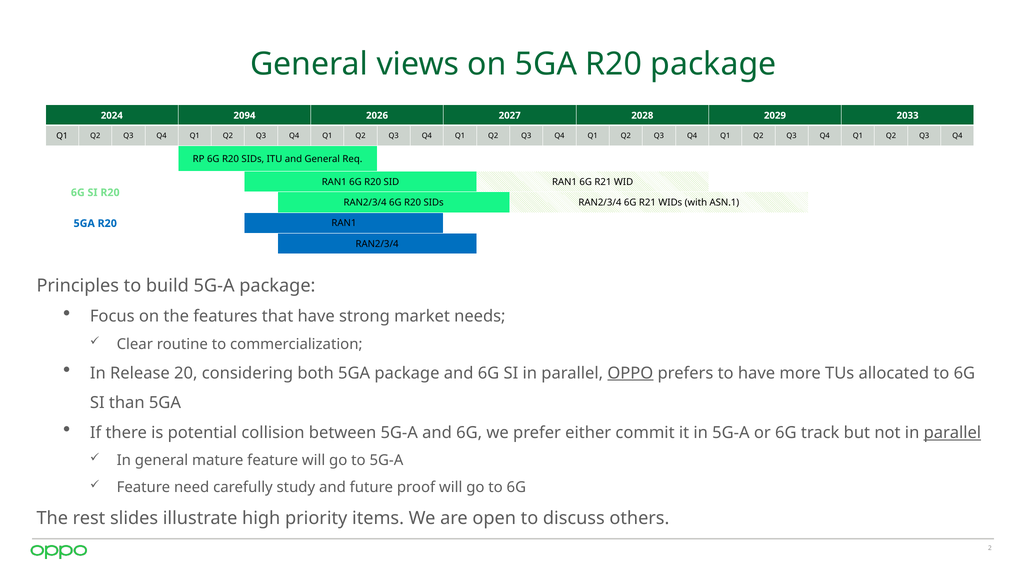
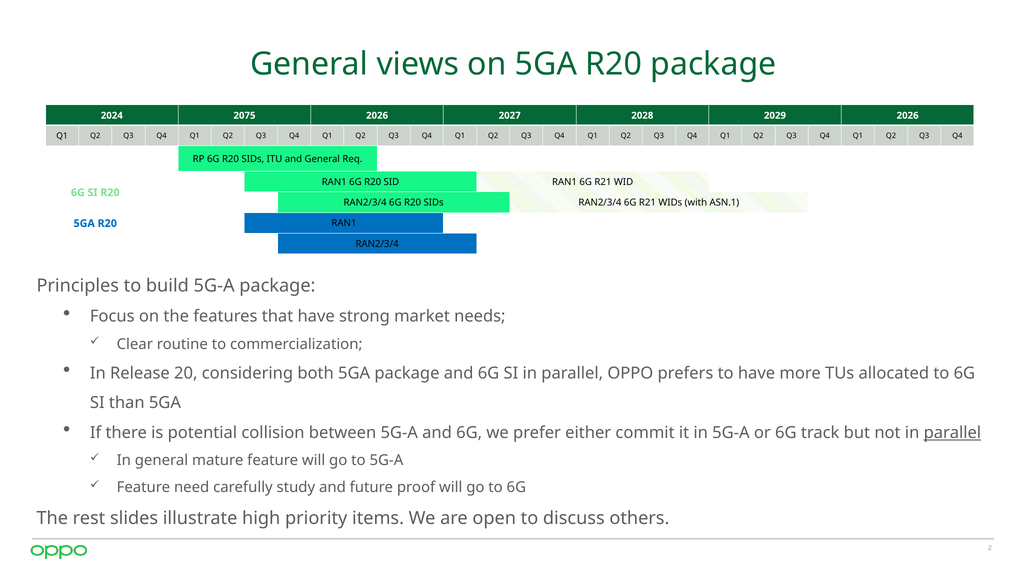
2094: 2094 -> 2075
2029 2033: 2033 -> 2026
OPPO underline: present -> none
